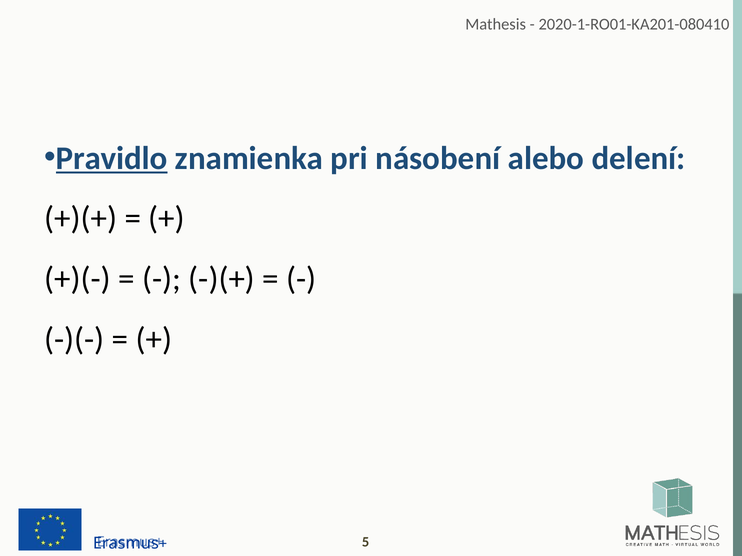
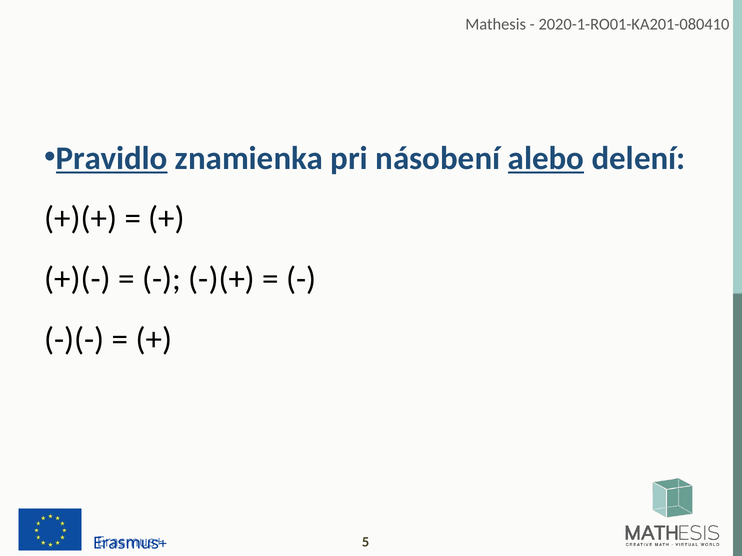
alebo underline: none -> present
